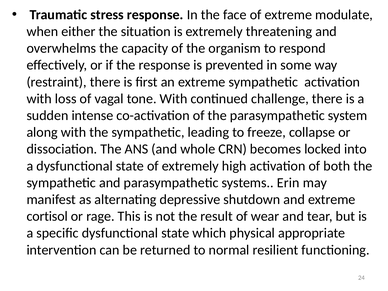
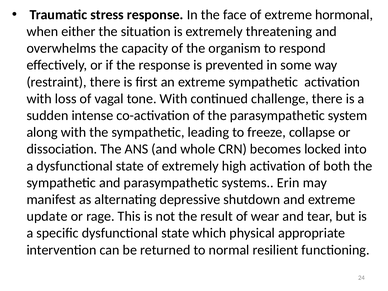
modulate: modulate -> hormonal
cortisol: cortisol -> update
